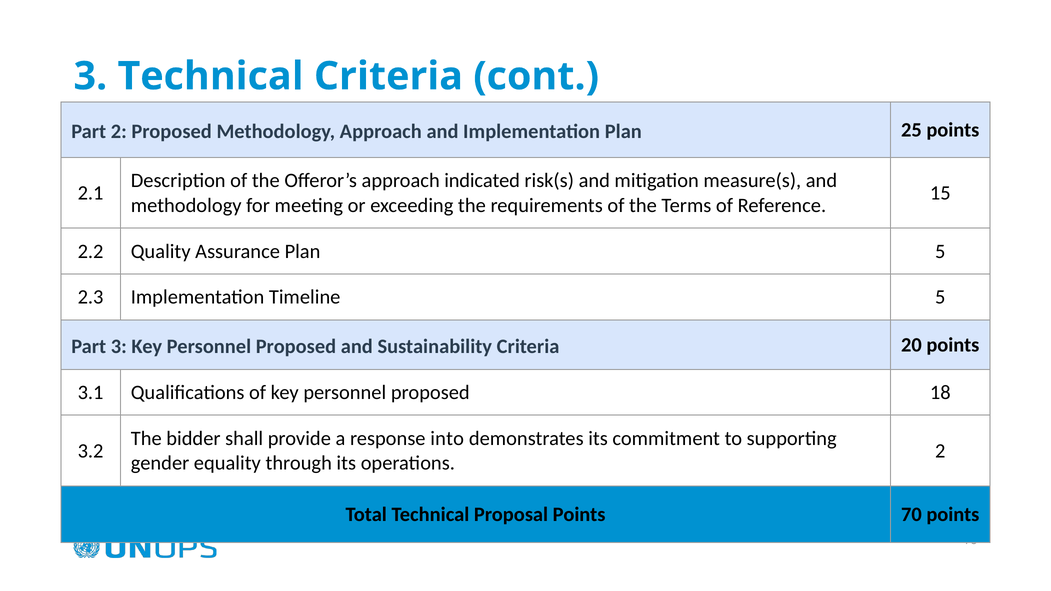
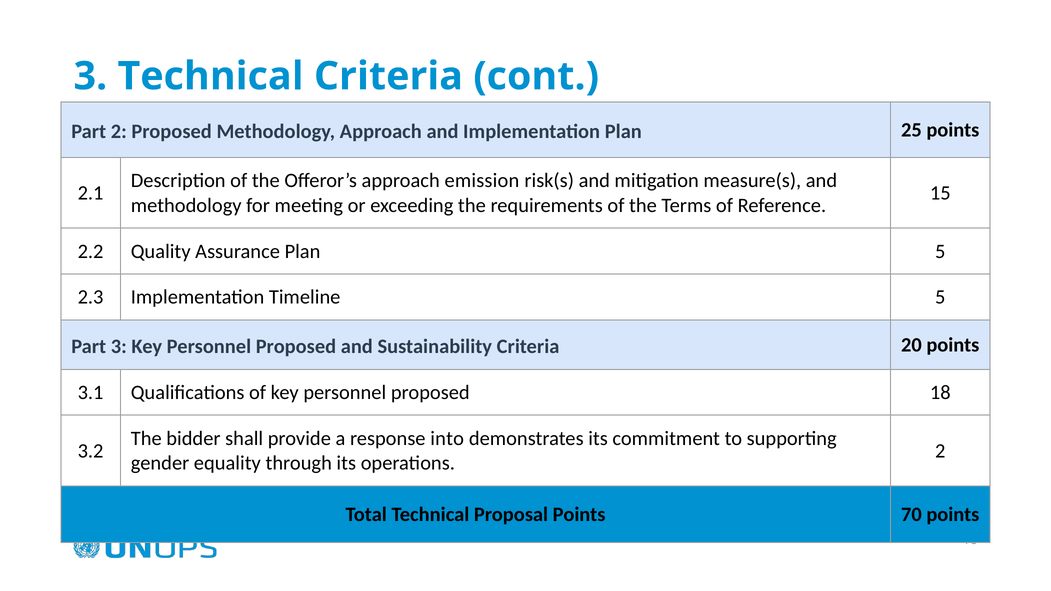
indicated: indicated -> emission
